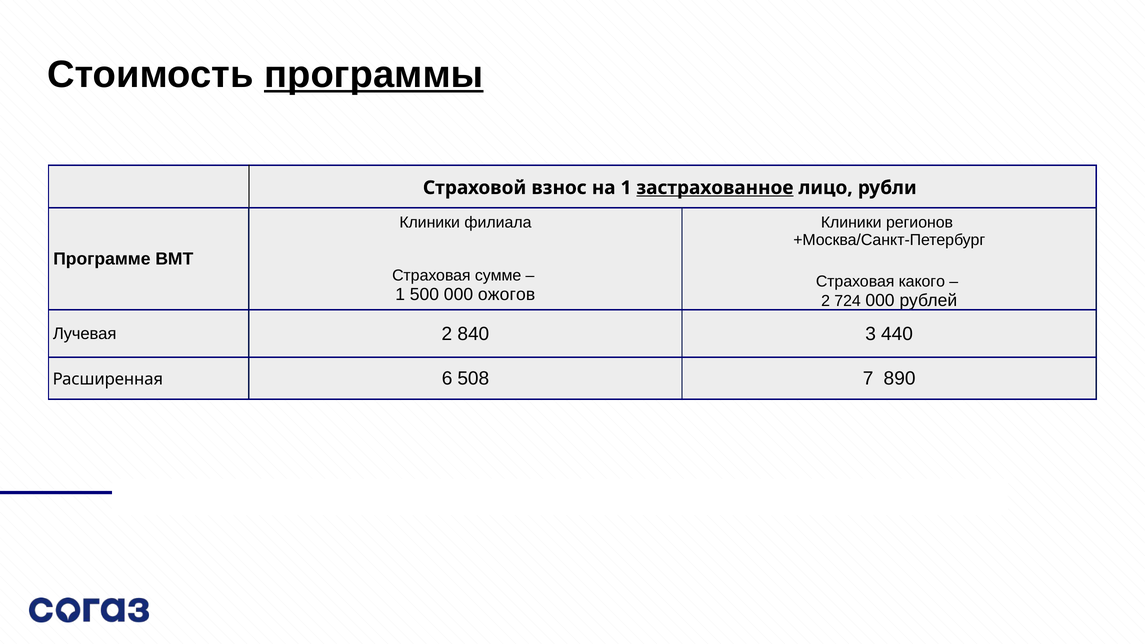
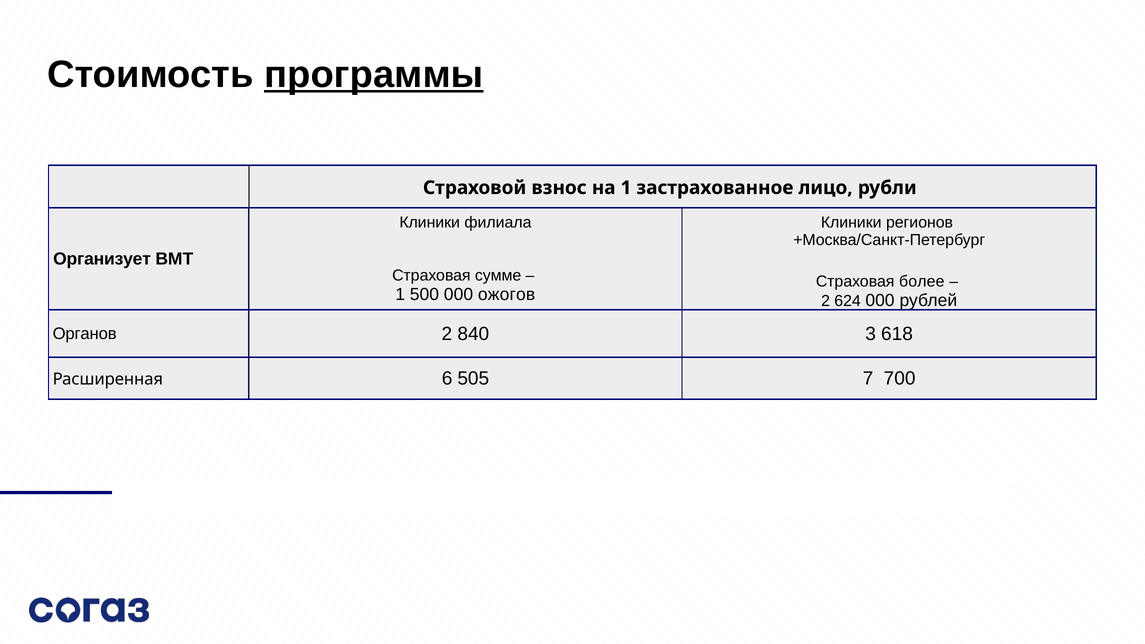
застрахованное underline: present -> none
Программе: Программе -> Организует
какого: какого -> более
724: 724 -> 624
Лучевая: Лучевая -> Органов
440: 440 -> 618
508: 508 -> 505
890: 890 -> 700
